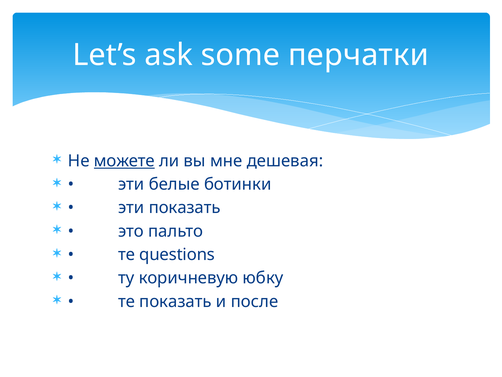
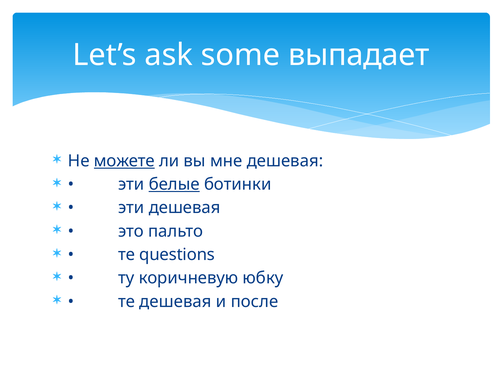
перчатки: перчатки -> выпадает
белые underline: none -> present
эти показать: показать -> дешевая
те показать: показать -> дешевая
